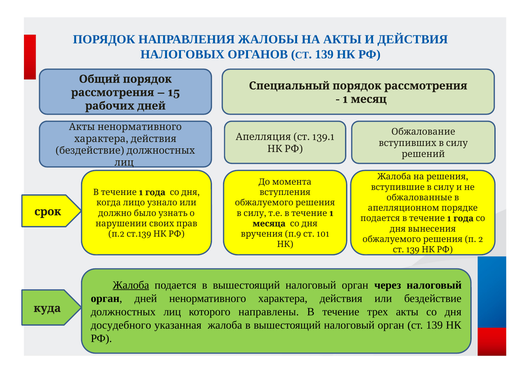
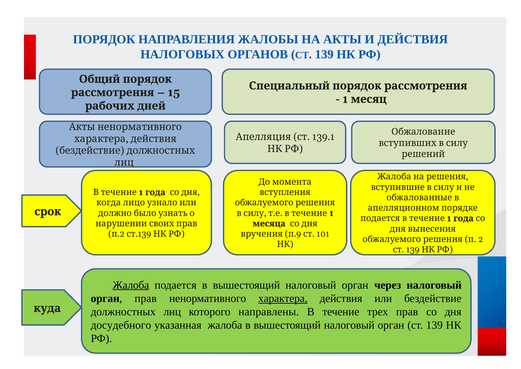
орган дней: дней -> прав
характера at (283, 298) underline: none -> present
трех акты: акты -> прав
